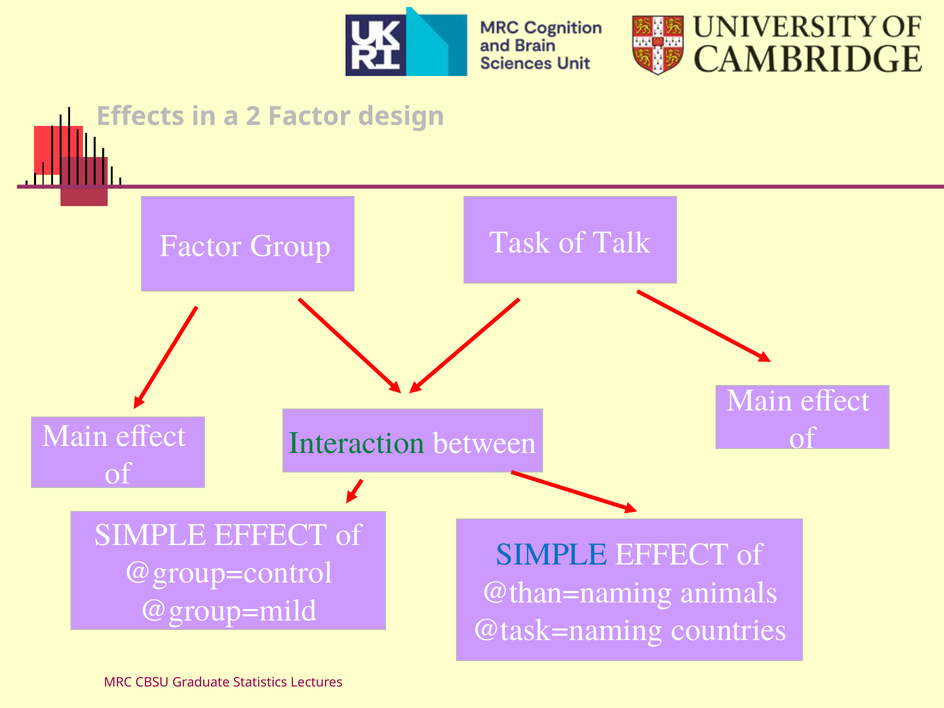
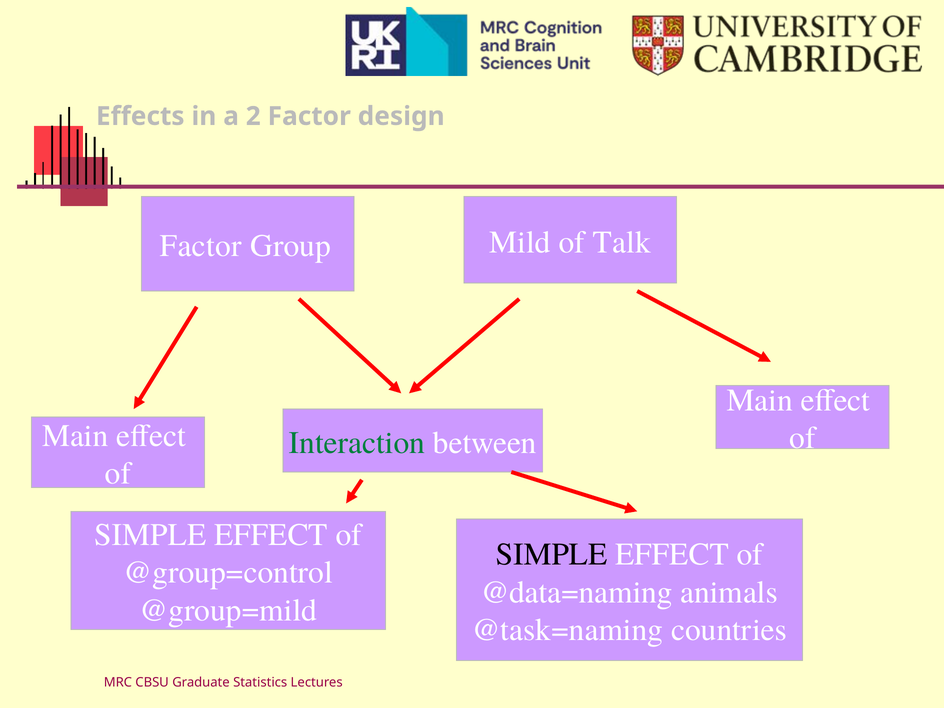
Task: Task -> Mild
SIMPLE at (552, 554) colour: blue -> black
@than=naming: @than=naming -> @data=naming
